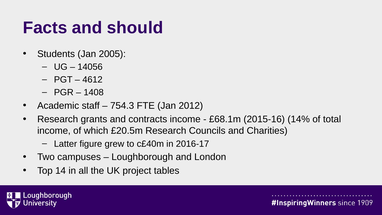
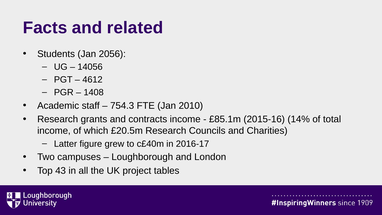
should: should -> related
2005: 2005 -> 2056
2012: 2012 -> 2010
£68.1m: £68.1m -> £85.1m
14: 14 -> 43
